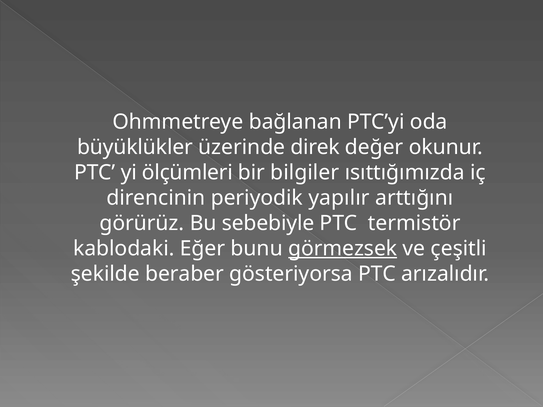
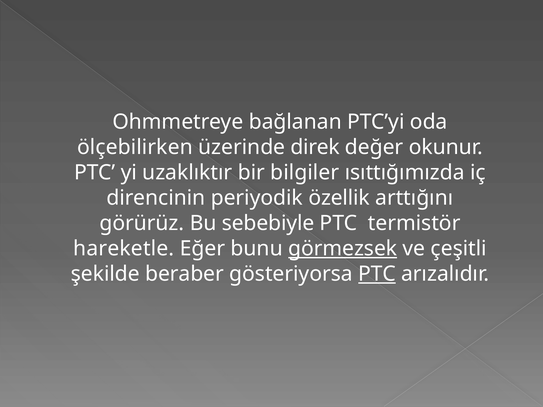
büyüklükler: büyüklükler -> ölçebilirken
ölçümleri: ölçümleri -> uzaklıktır
yapılır: yapılır -> özellik
kablodaki: kablodaki -> hareketle
PTC at (377, 274) underline: none -> present
